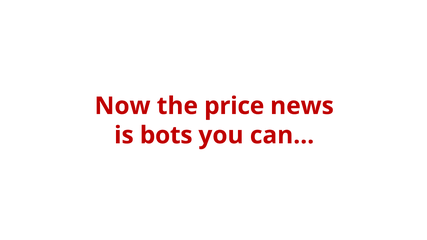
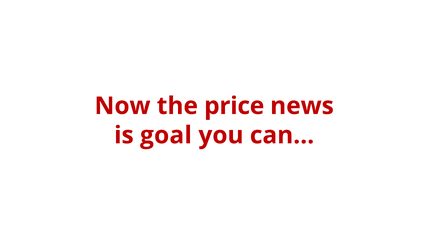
bots: bots -> goal
